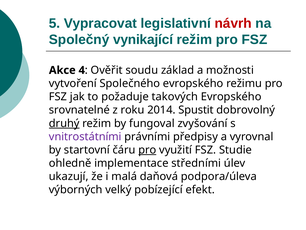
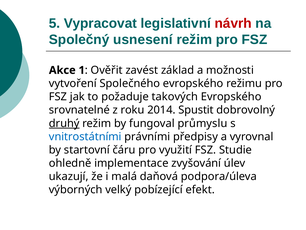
vynikající: vynikající -> usnesení
4: 4 -> 1
soudu: soudu -> zavést
zvyšování: zvyšování -> průmyslu
vnitrostátními colour: purple -> blue
pro at (147, 150) underline: present -> none
středními: středními -> zvyšování
